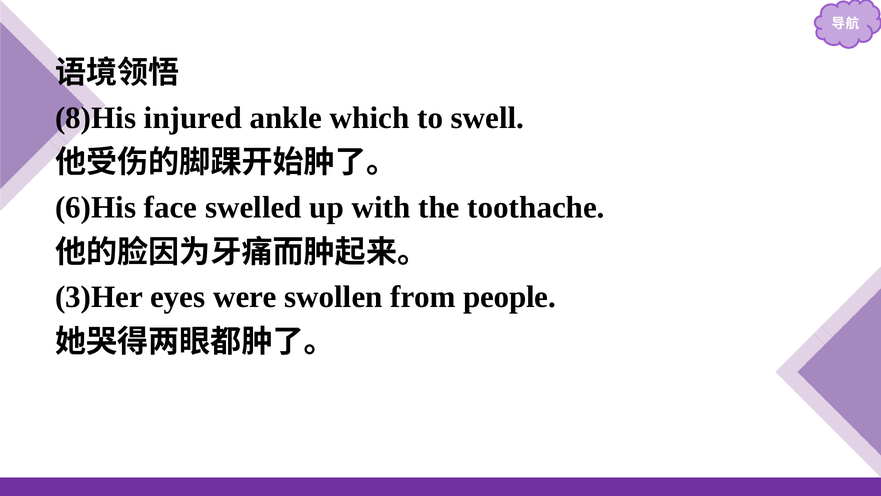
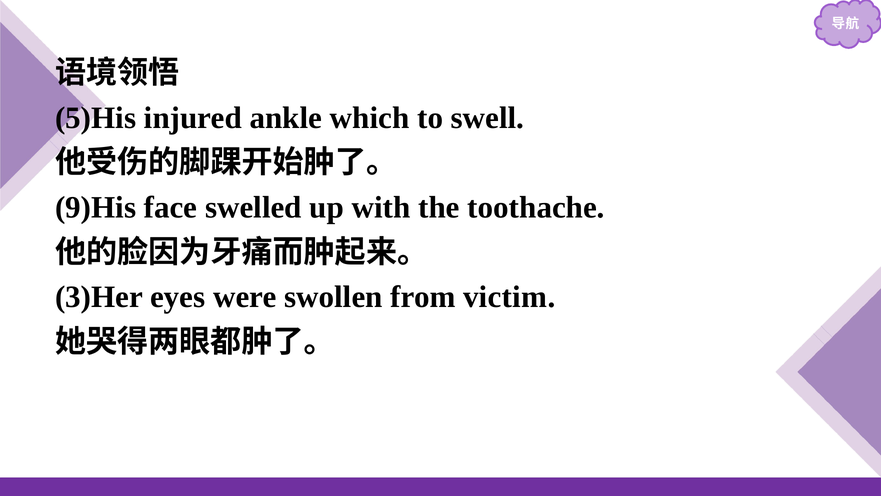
8)His: 8)His -> 5)His
6)His: 6)His -> 9)His
people: people -> victim
